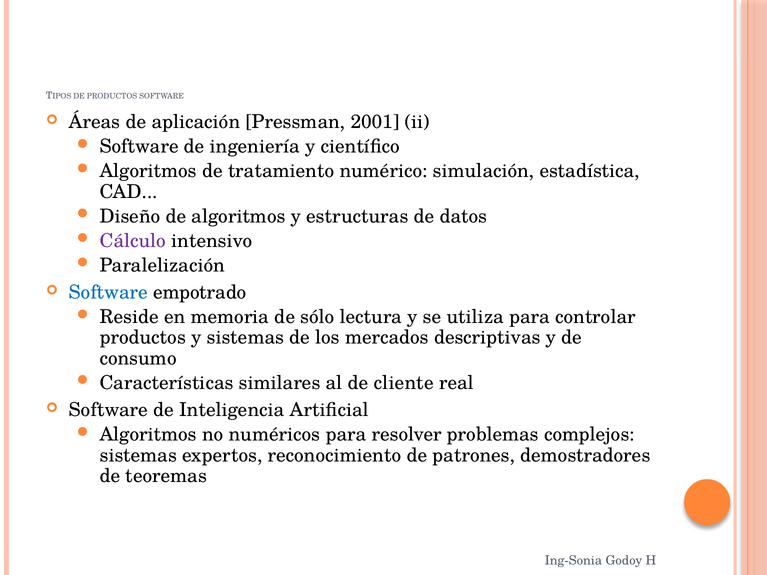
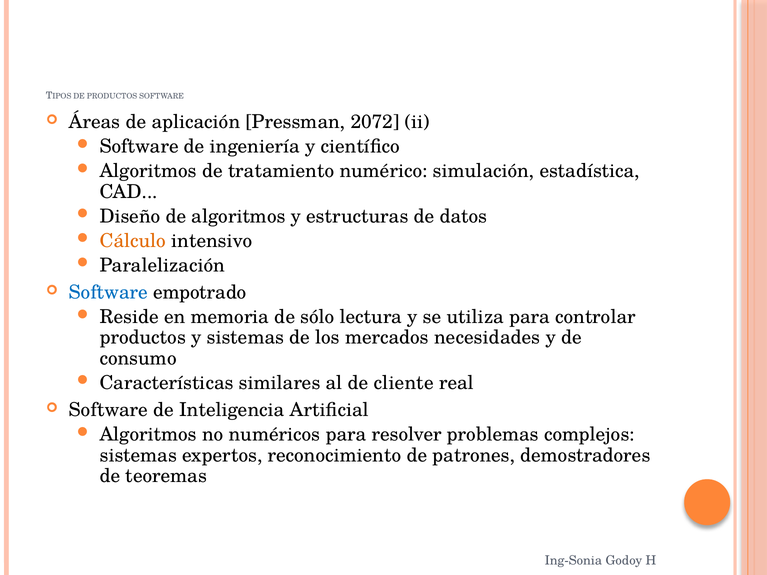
2001: 2001 -> 2072
Cálculo colour: purple -> orange
descriptivas: descriptivas -> necesidades
